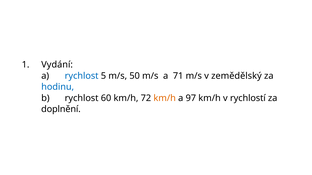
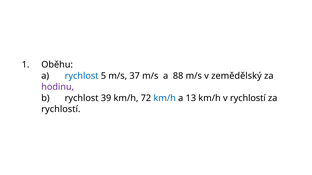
Vydání: Vydání -> Oběhu
50: 50 -> 37
71: 71 -> 88
hodinu colour: blue -> purple
60: 60 -> 39
km/h at (165, 98) colour: orange -> blue
97: 97 -> 13
doplnění at (61, 109): doplnění -> rychlostí
